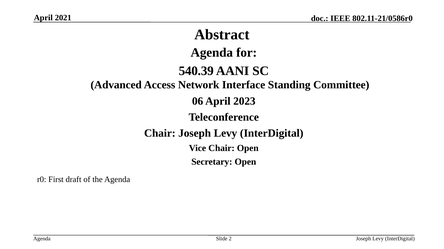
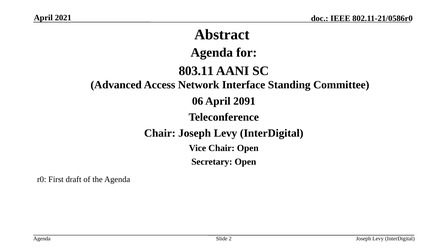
540.39: 540.39 -> 803.11
2023: 2023 -> 2091
